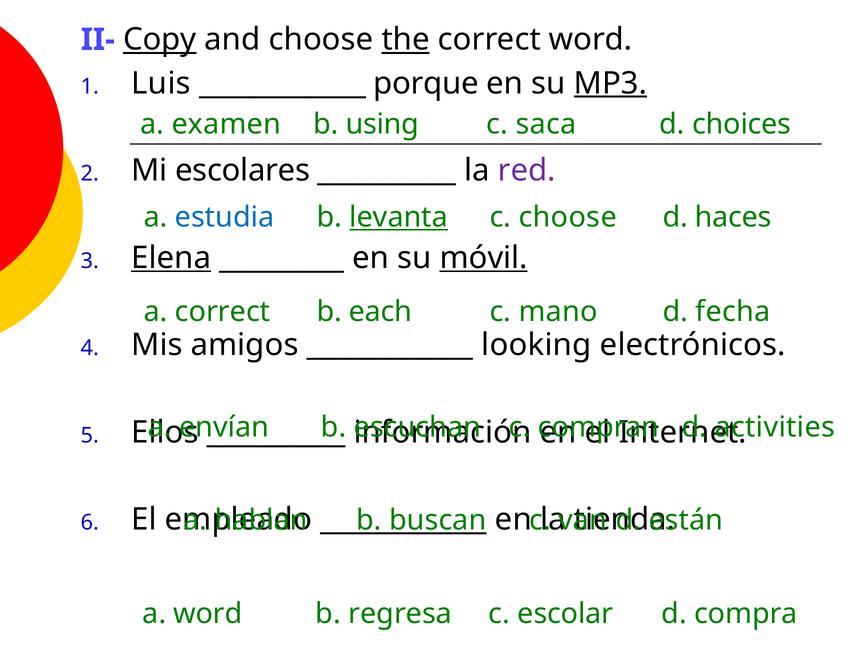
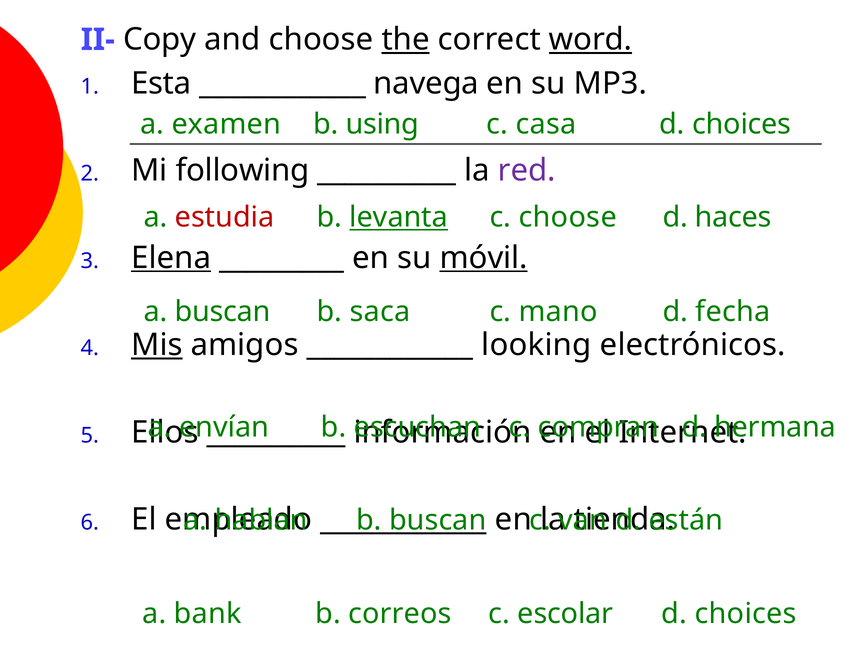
Copy underline: present -> none
word at (591, 40) underline: none -> present
Luis: Luis -> Esta
porque: porque -> navega
MP3 underline: present -> none
saca: saca -> casa
escolares: escolares -> following
estudia colour: blue -> red
a correct: correct -> buscan
each: each -> saca
Mis underline: none -> present
activities: activities -> hermana
a word: word -> bank
regresa: regresa -> correos
compra at (746, 615): compra -> choices
